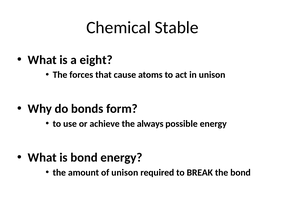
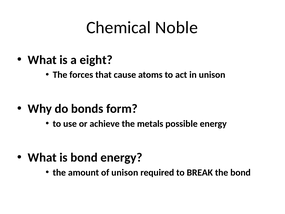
Stable: Stable -> Noble
always: always -> metals
